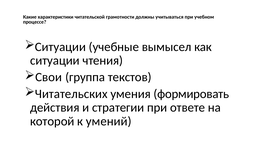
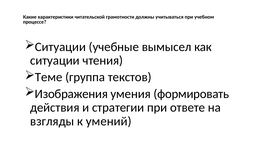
Свои: Свои -> Теме
Читательских: Читательских -> Изображения
которой: которой -> взгляды
